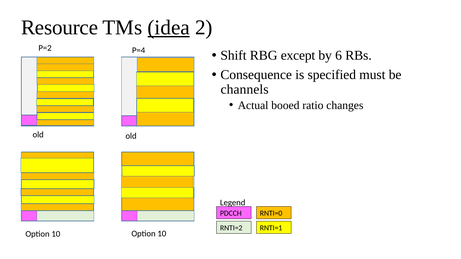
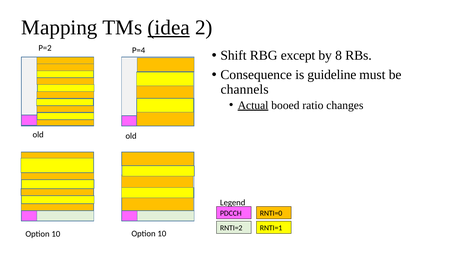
Resource: Resource -> Mapping
6: 6 -> 8
specified: specified -> guideline
Actual underline: none -> present
